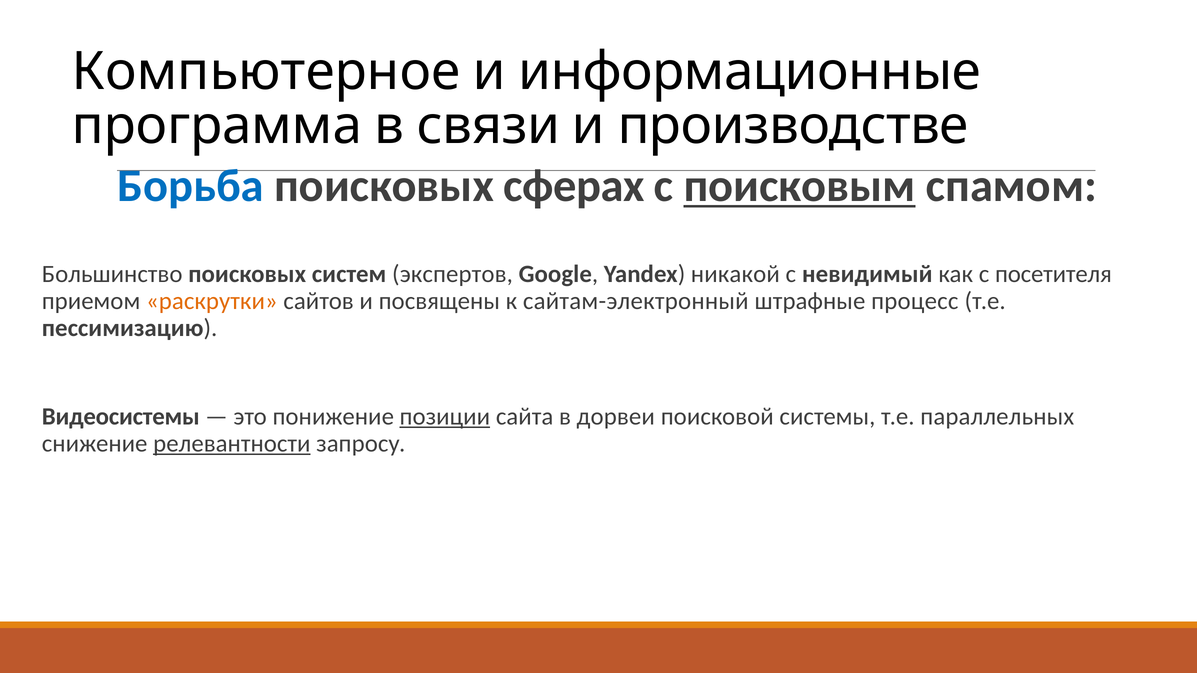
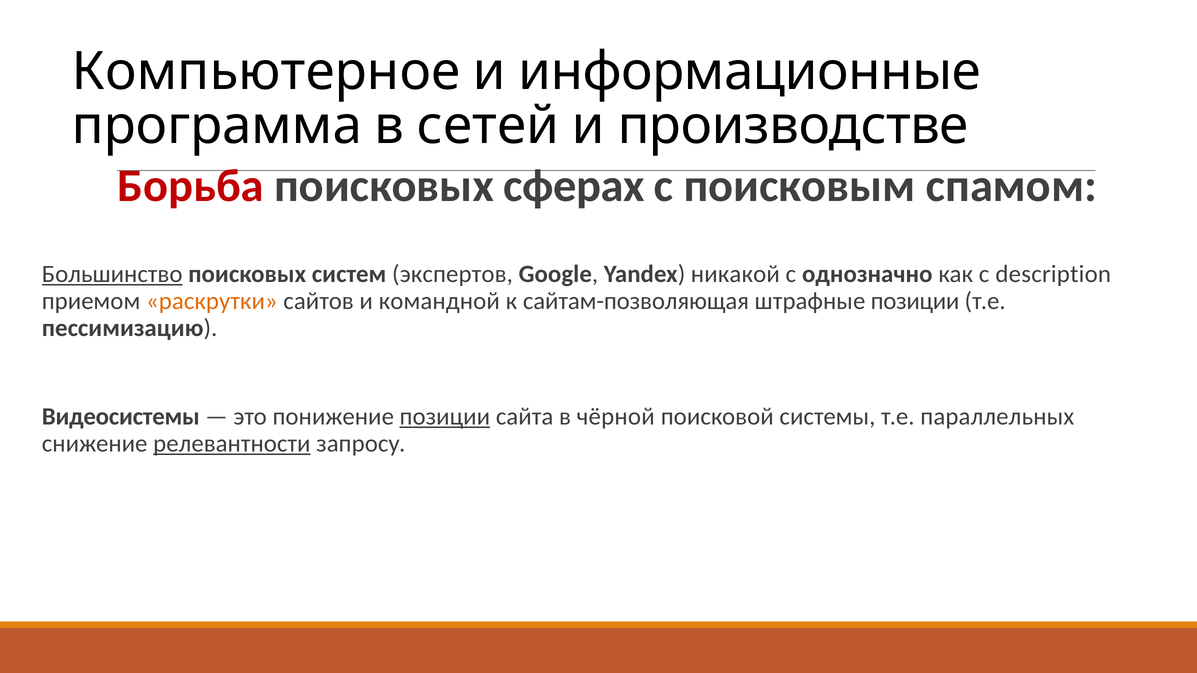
связи: связи -> сетей
Борьба colour: blue -> red
поисковым underline: present -> none
Большинство underline: none -> present
невидимый: невидимый -> однозначно
посетителя: посетителя -> description
посвящены: посвящены -> командной
сайтам-электронный: сайтам-электронный -> сайтам-позволяющая
штрафные процесс: процесс -> позиции
дорвеи: дорвеи -> чёрной
